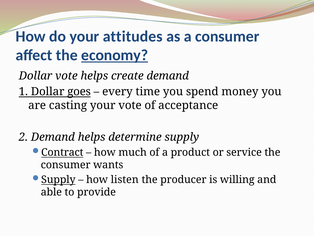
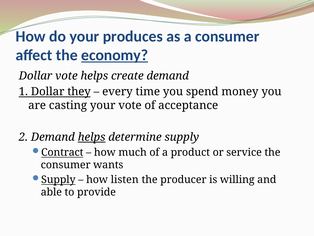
attitudes: attitudes -> produces
goes: goes -> they
helps at (92, 137) underline: none -> present
